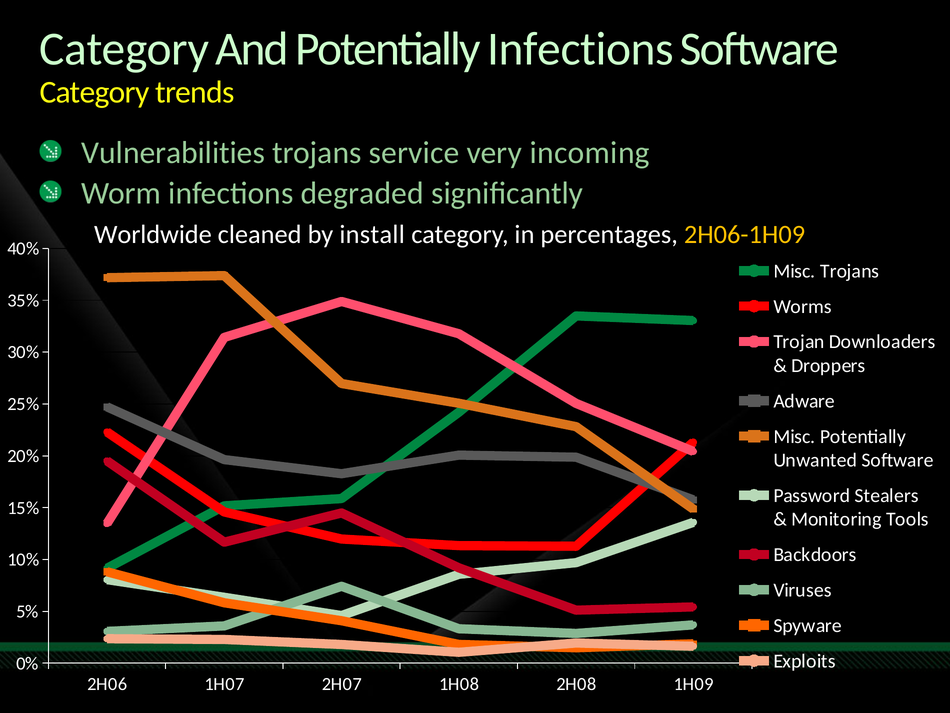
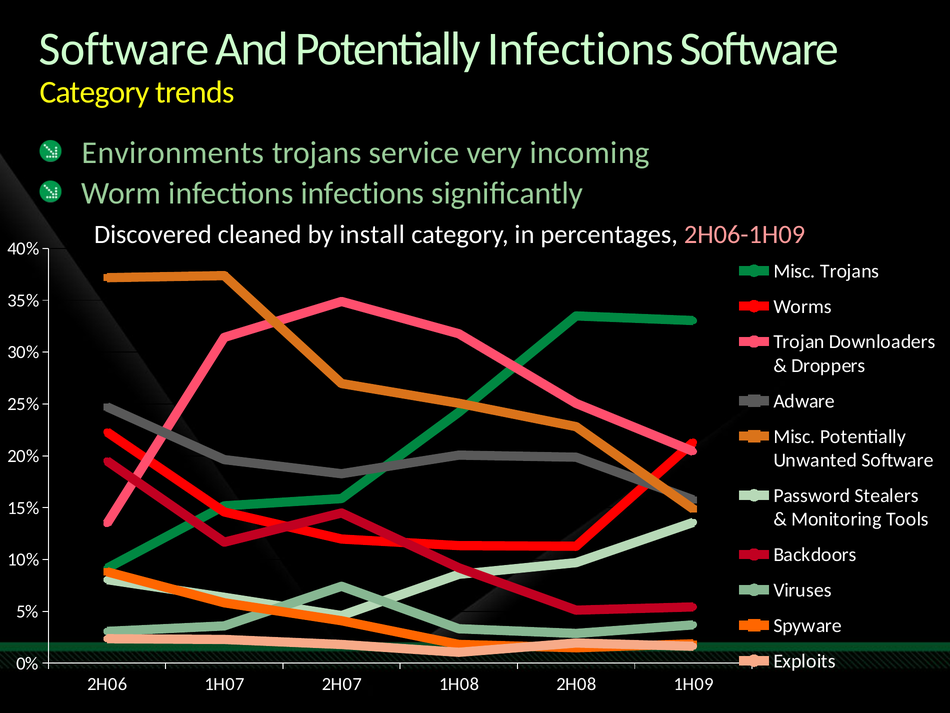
Category at (124, 49): Category -> Software
Vulnerabilities: Vulnerabilities -> Environments
infections degraded: degraded -> infections
Worldwide: Worldwide -> Discovered
2H06-1H09 colour: yellow -> pink
